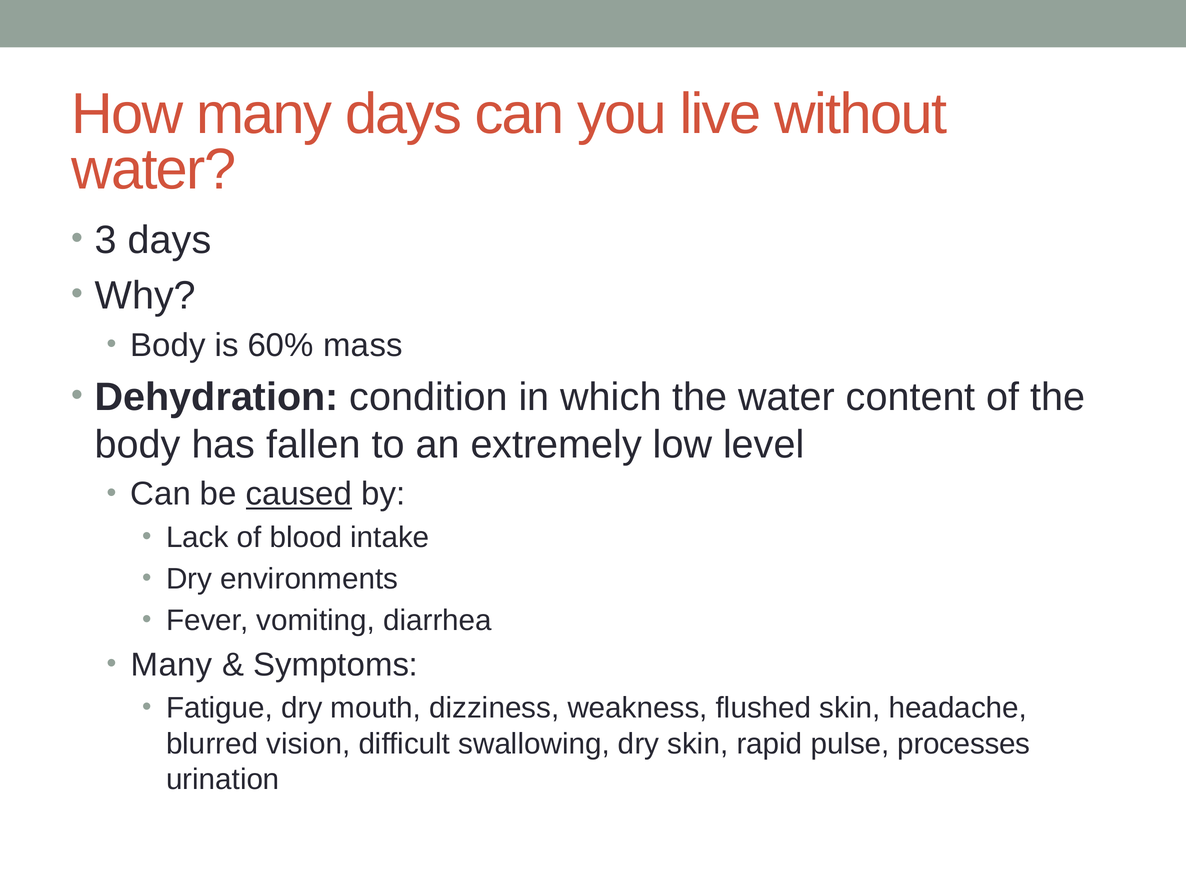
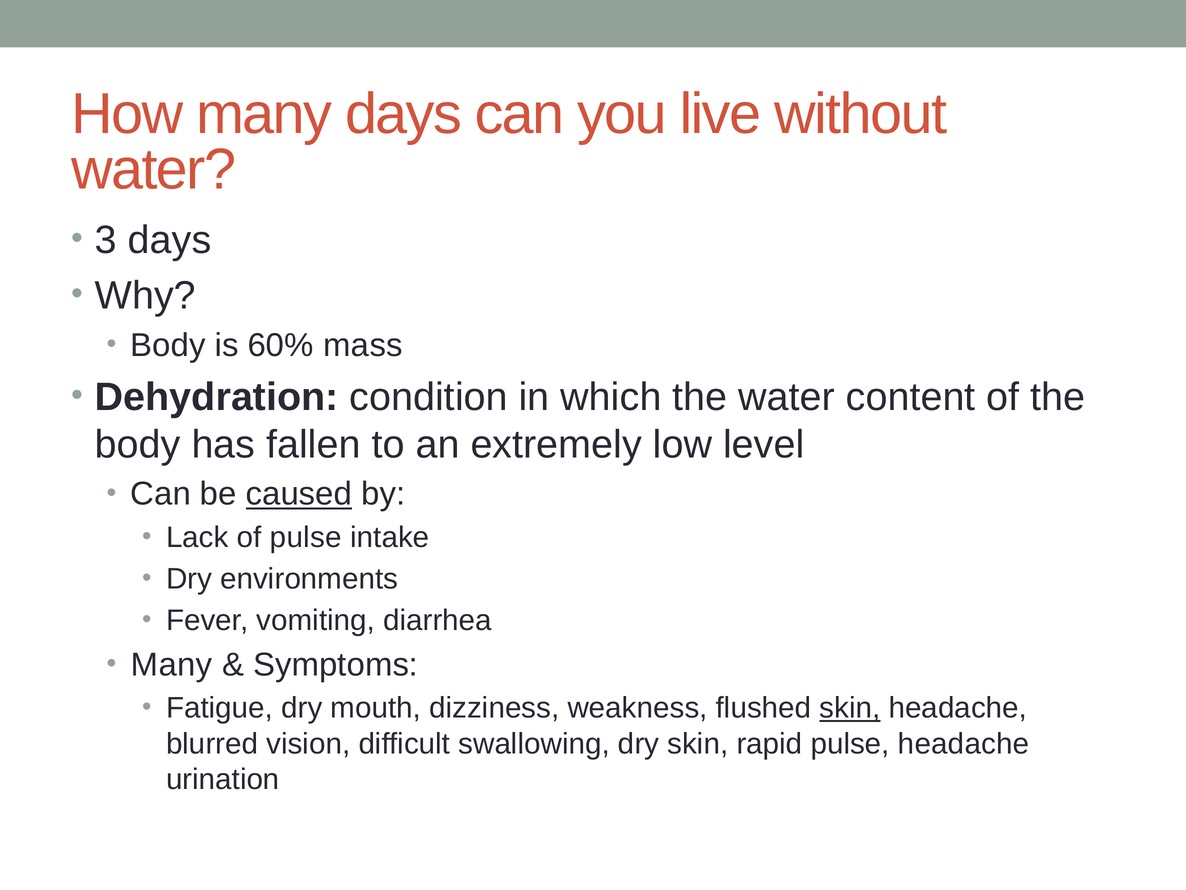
of blood: blood -> pulse
skin at (850, 708) underline: none -> present
pulse processes: processes -> headache
